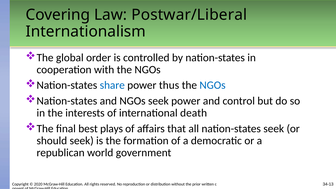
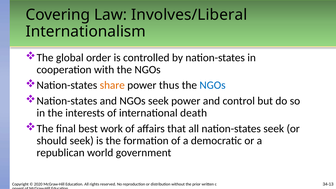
Postwar/Liberal: Postwar/Liberal -> Involves/Liberal
share colour: blue -> orange
plays: plays -> work
